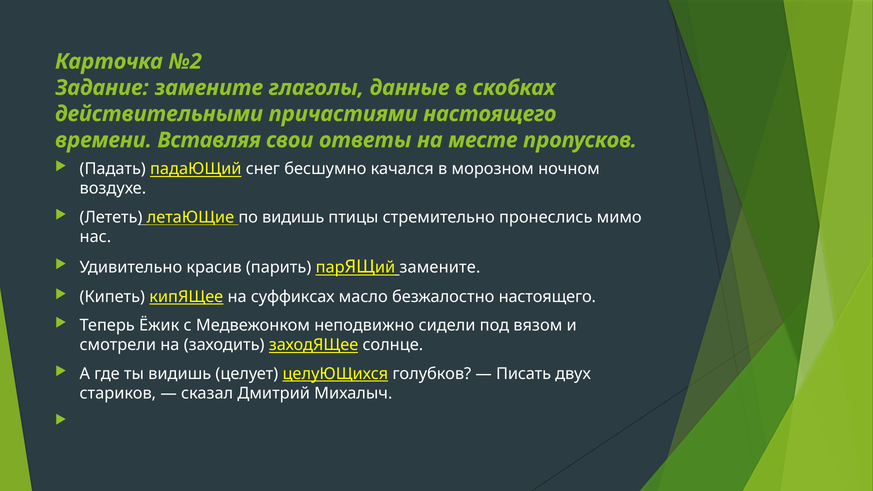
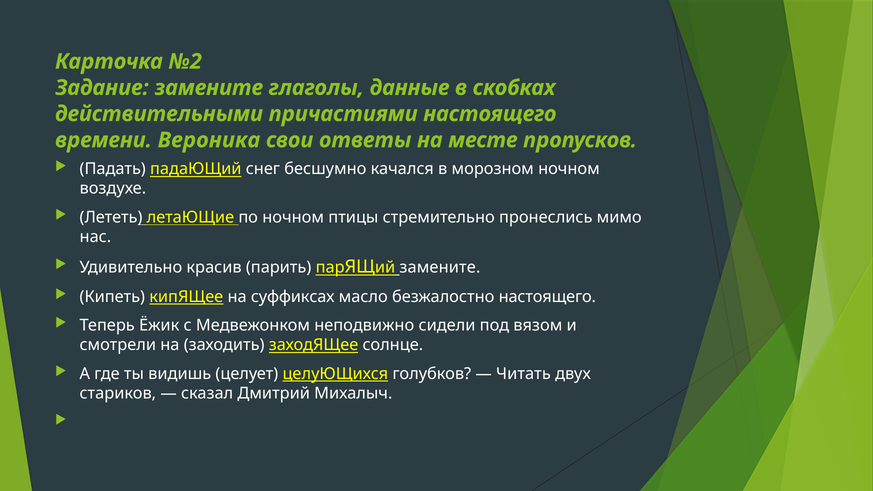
Вставляя: Вставляя -> Вероника
по видишь: видишь -> ночном
Писать: Писать -> Читать
